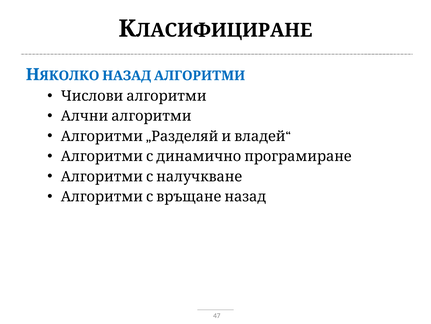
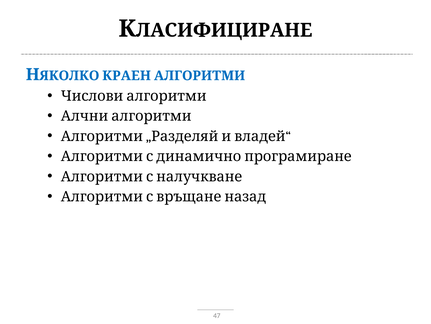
НАЗАД: НАЗАД -> КРАЕН
